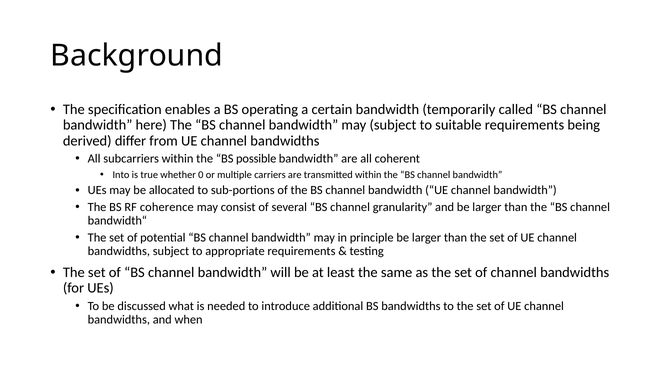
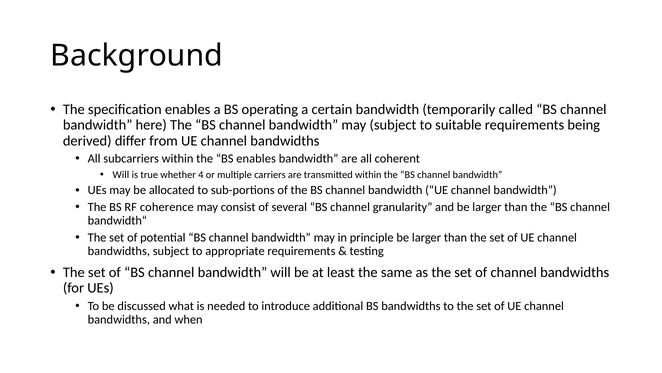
BS possible: possible -> enables
Into at (121, 174): Into -> Will
0: 0 -> 4
